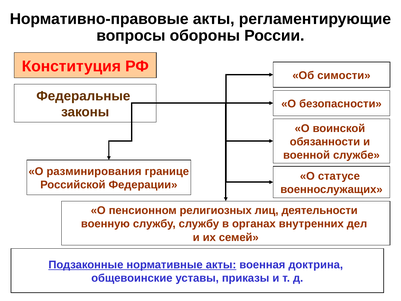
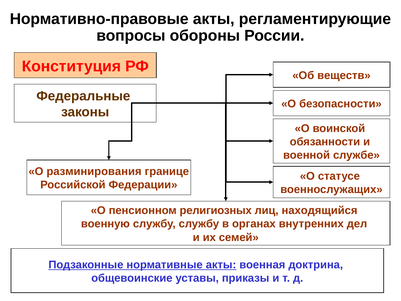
симости: симости -> веществ
деятельности: деятельности -> находящийся
